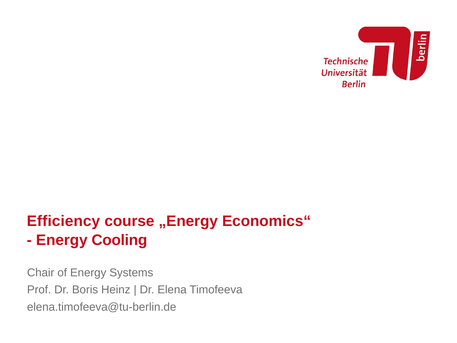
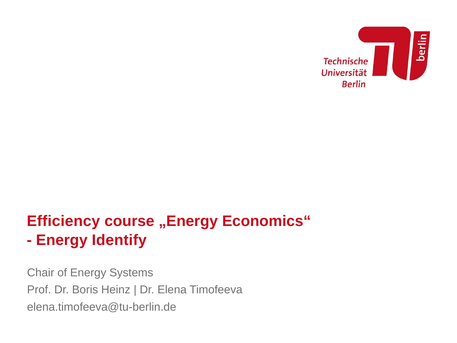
Cooling: Cooling -> Identify
